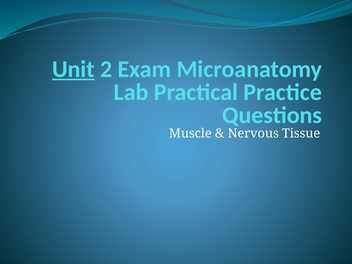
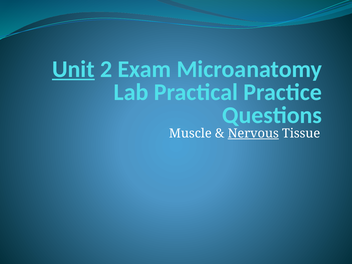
Nervous underline: none -> present
